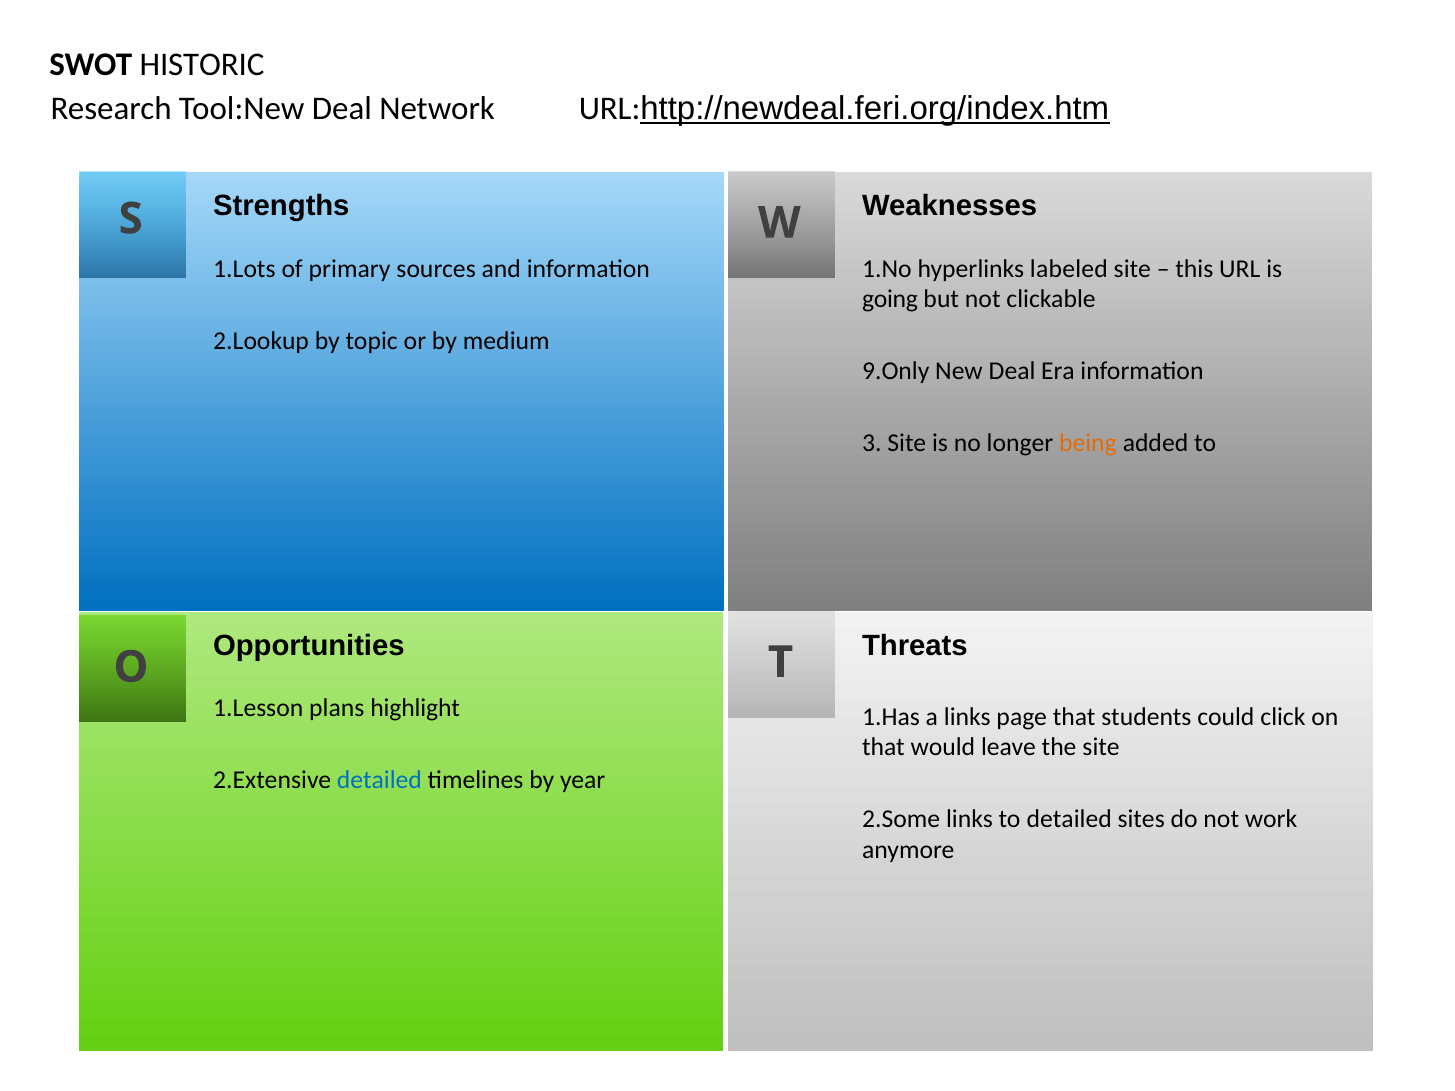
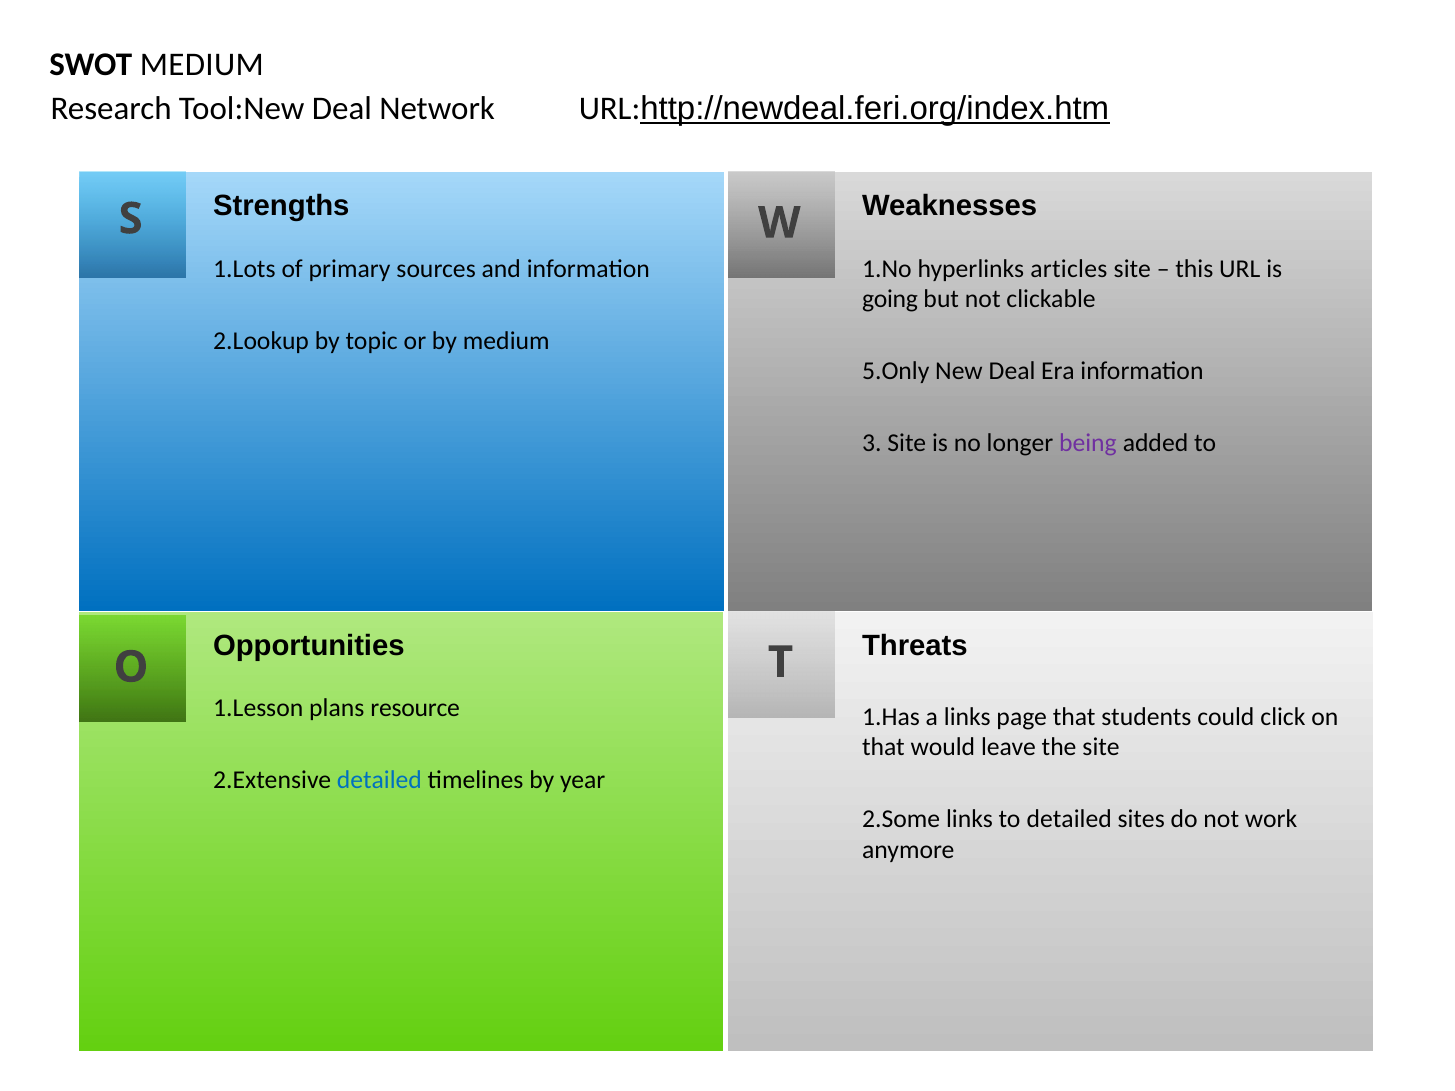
SWOT HISTORIC: HISTORIC -> MEDIUM
labeled: labeled -> articles
9.Only: 9.Only -> 5.Only
being colour: orange -> purple
highlight: highlight -> resource
